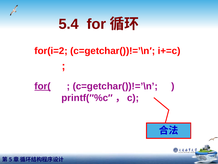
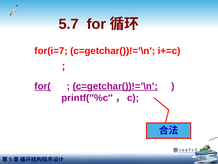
5.4: 5.4 -> 5.7
for(i=2: for(i=2 -> for(i=7
c=getchar())!=’\n underline: none -> present
